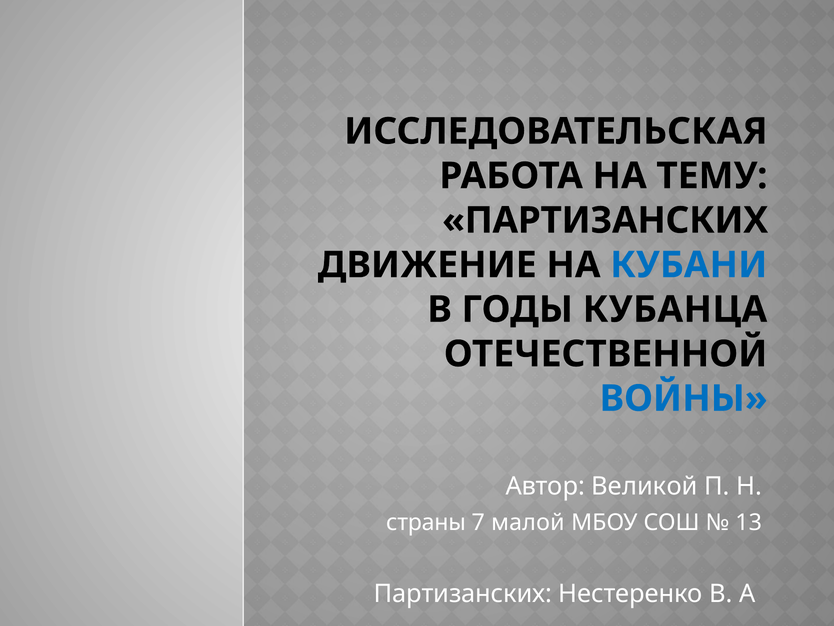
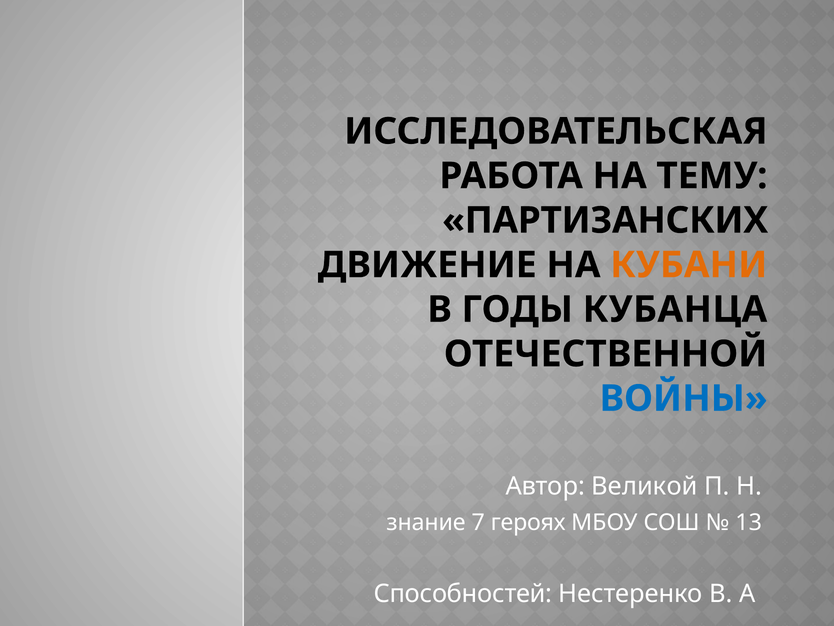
КУБАНИ colour: blue -> orange
страны: страны -> знание
малой: малой -> героях
Партизанских at (463, 593): Партизанских -> Способностей
